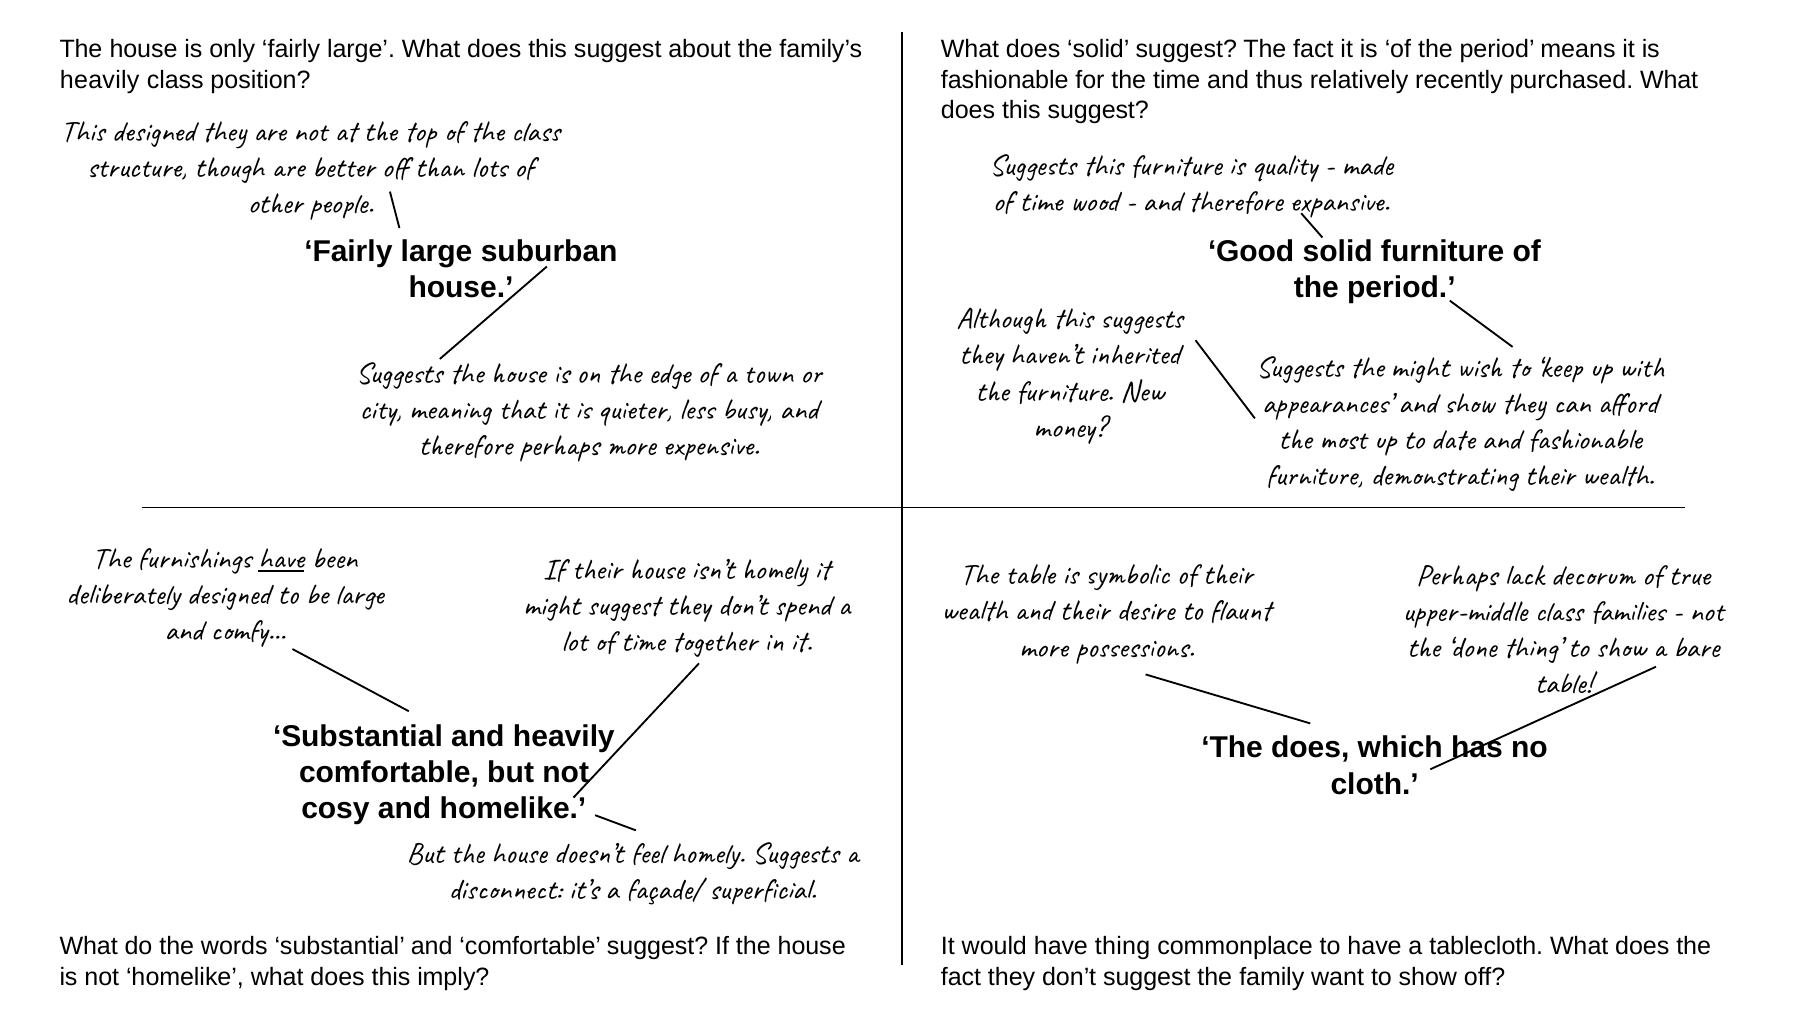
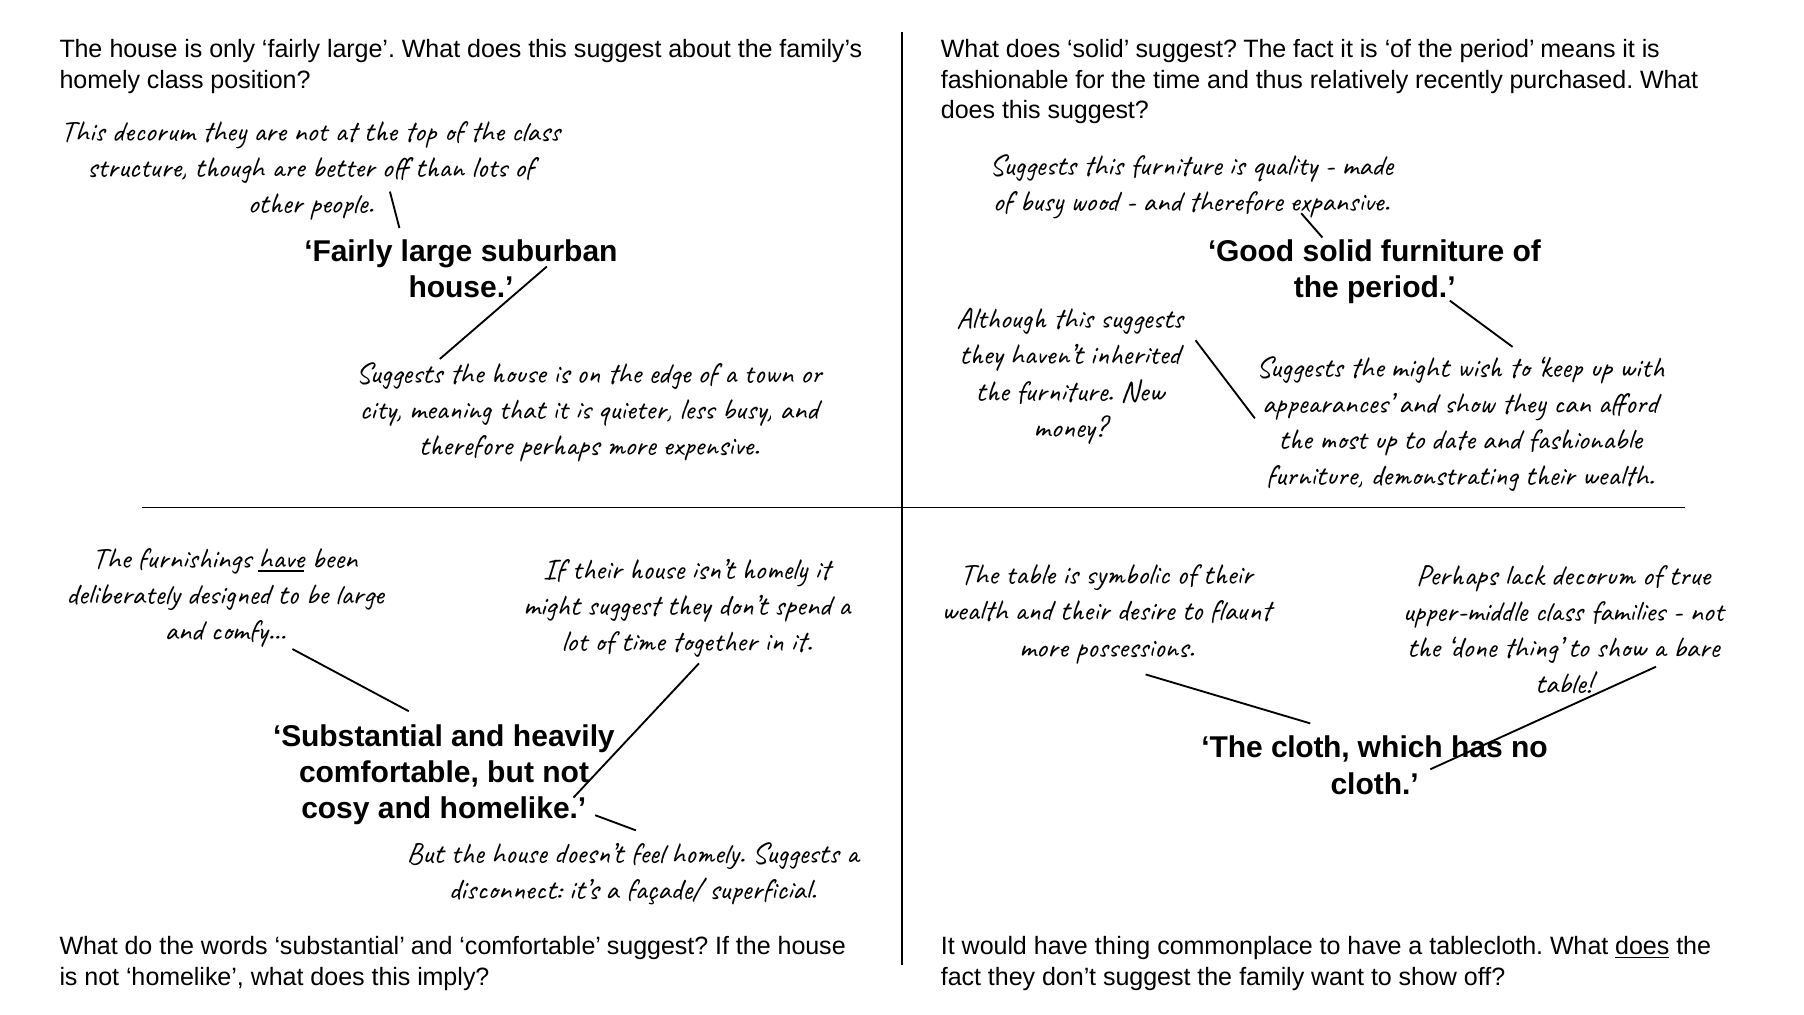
heavily at (100, 80): heavily -> homely
This designed: designed -> decorum
time at (1041, 201): time -> busy
The does: does -> cloth
does at (1642, 946) underline: none -> present
